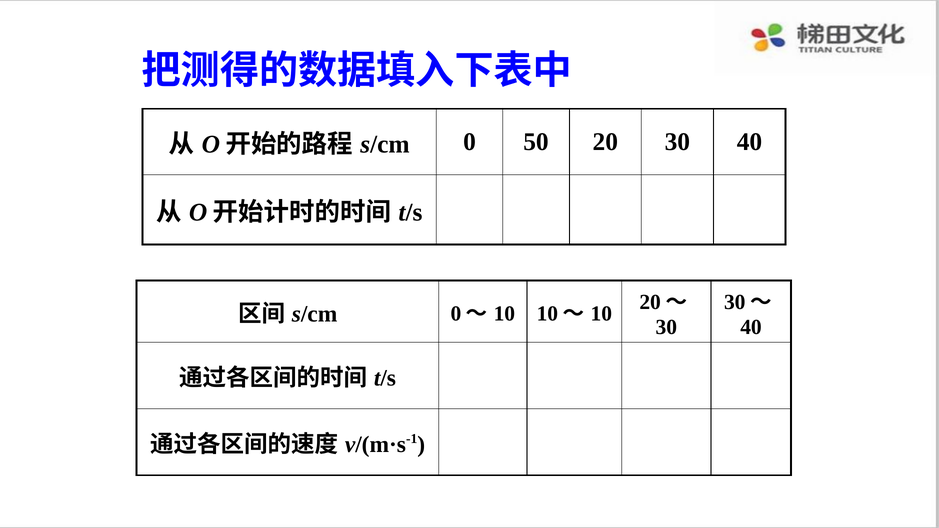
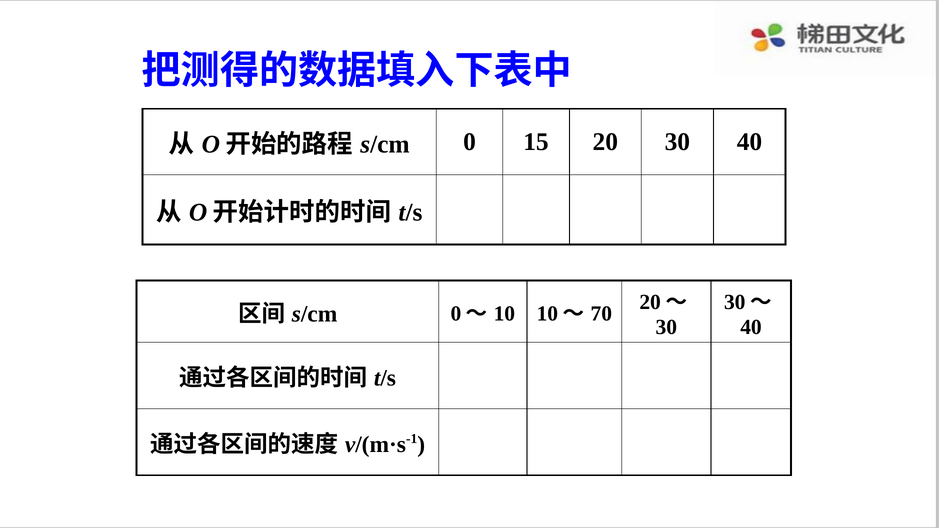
50: 50 -> 15
10 at (601, 314): 10 -> 70
